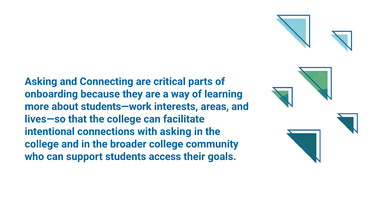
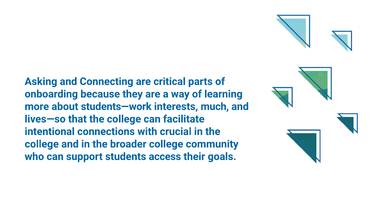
areas: areas -> much
with asking: asking -> crucial
